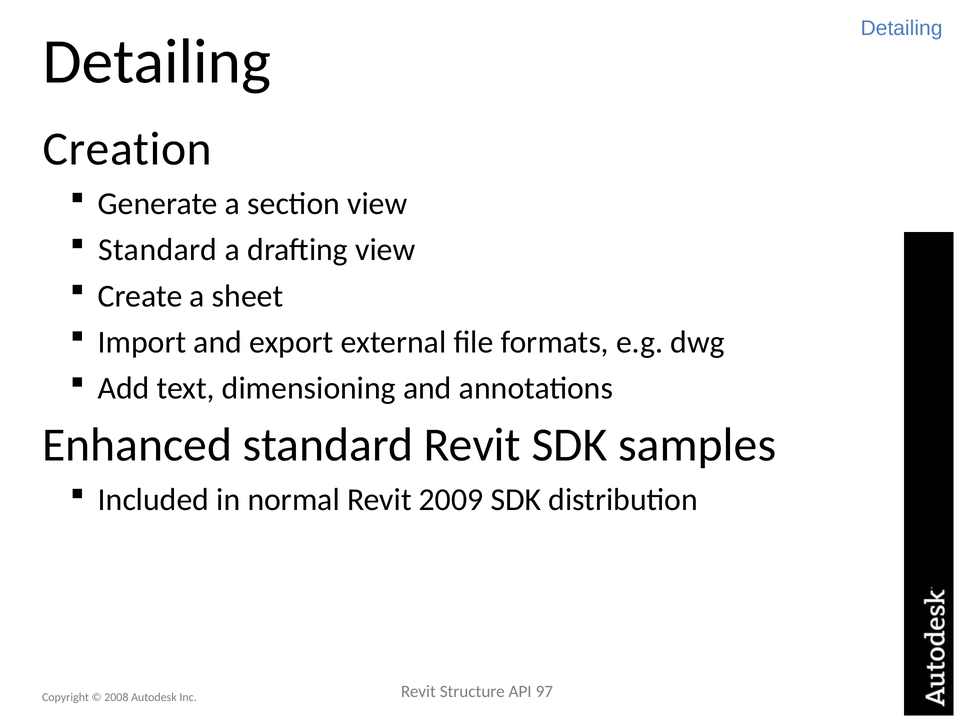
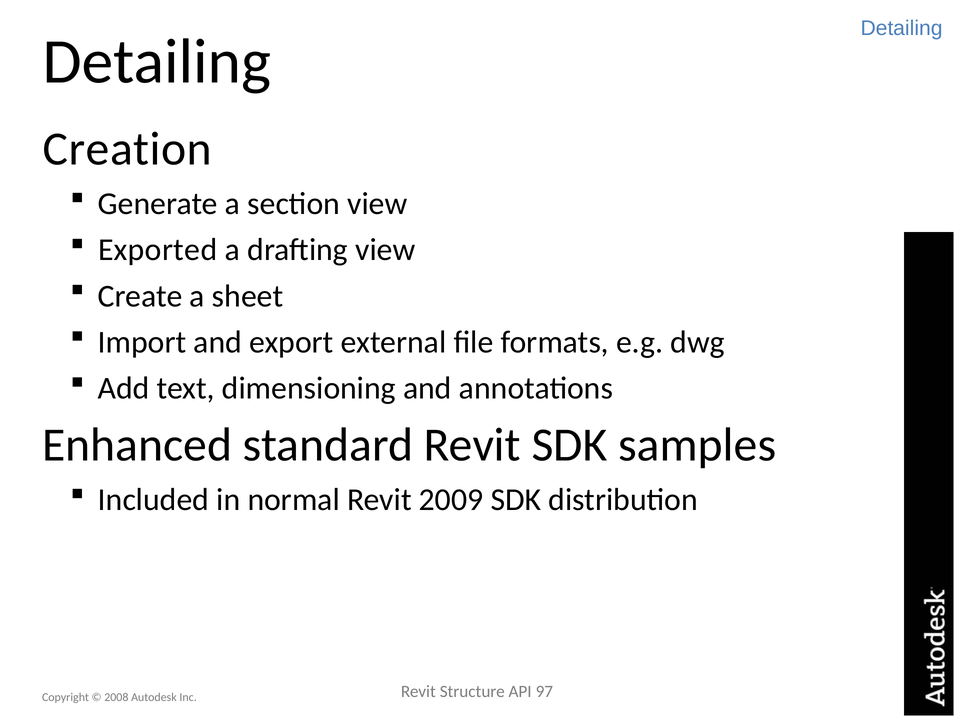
Standard at (158, 250): Standard -> Exported
